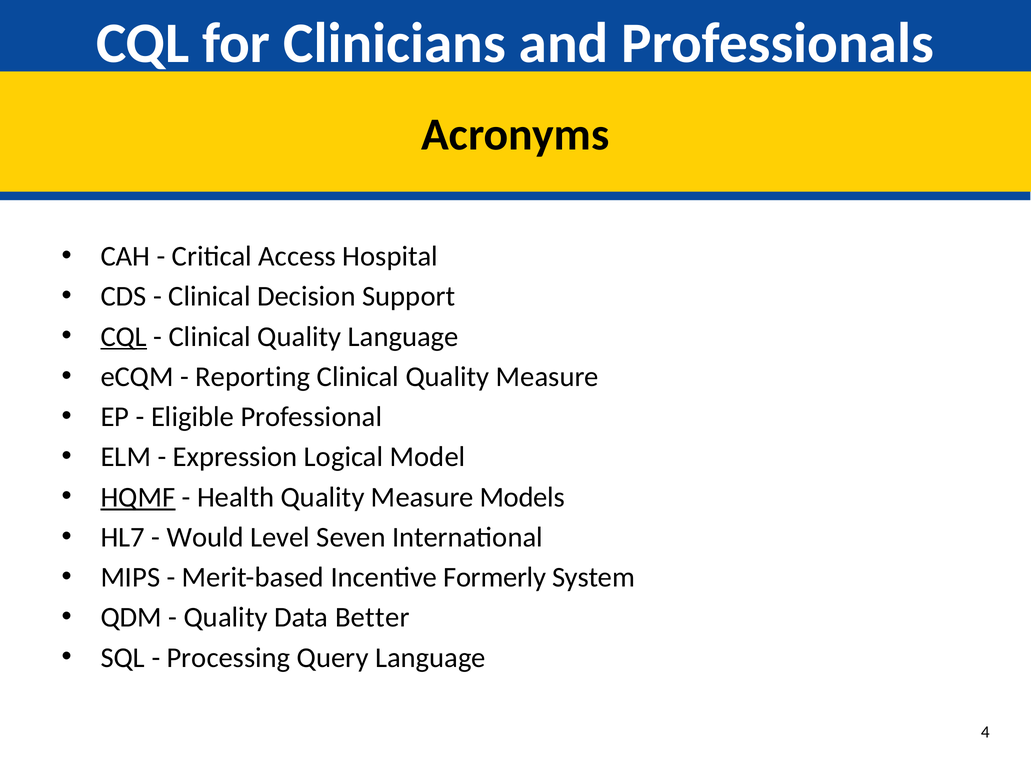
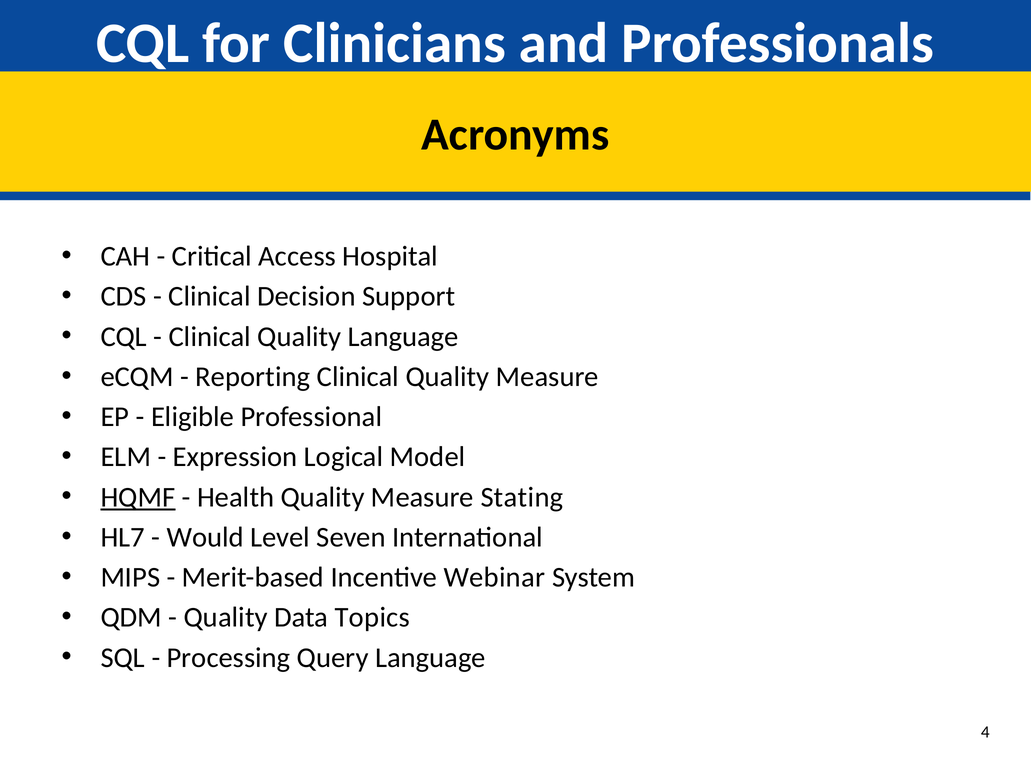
CQL at (124, 337) underline: present -> none
Models: Models -> Stating
Formerly: Formerly -> Webinar
Better: Better -> Topics
